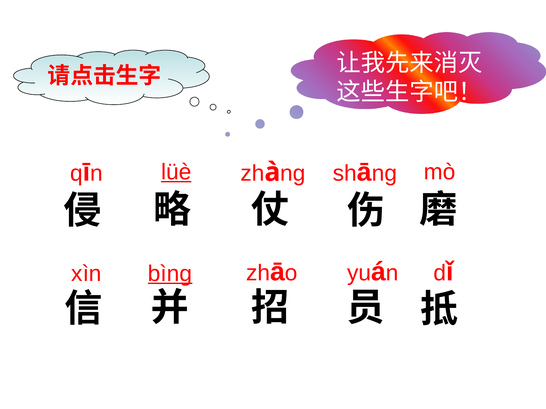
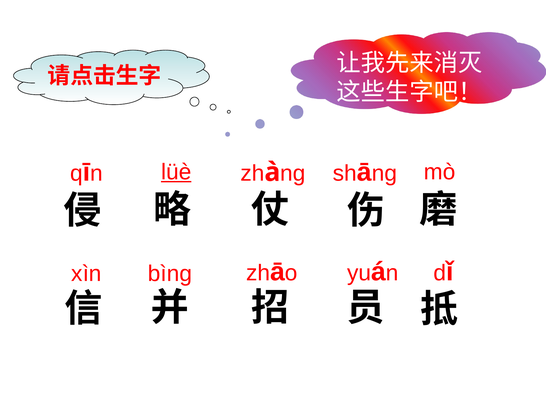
bìng underline: present -> none
